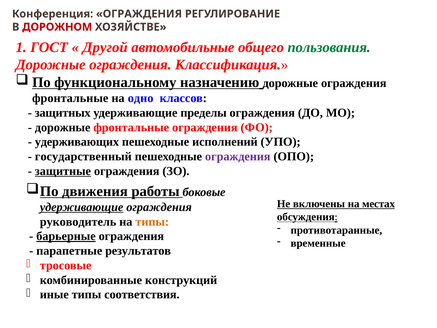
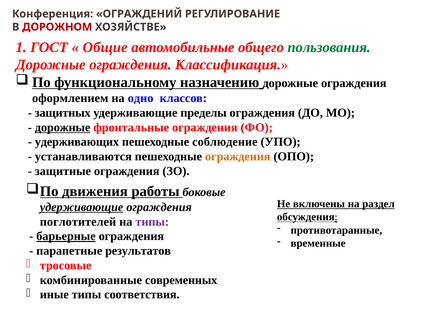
Конференция ОГРАЖДЕНИЯ: ОГРАЖДЕНИЯ -> ОГРАЖДЕНИЙ
Другой: Другой -> Общие
фронтальные at (70, 98): фронтальные -> оформлением
дорожные at (63, 127) underline: none -> present
исполнений: исполнений -> соблюдение
государственный: государственный -> устанавливаются
ограждения at (238, 156) colour: purple -> orange
защитные underline: present -> none
местах: местах -> раздел
руководитель: руководитель -> поглотителей
типы at (152, 222) colour: orange -> purple
конструкций: конструкций -> современных
